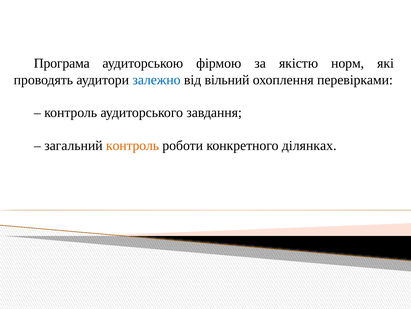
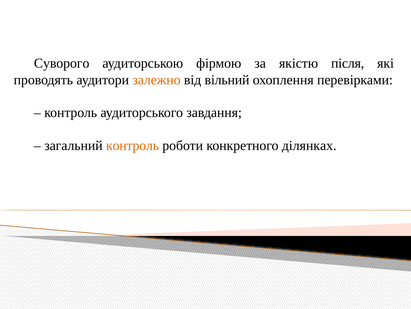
Програма: Програма -> Суворого
норм: норм -> після
залежно colour: blue -> orange
